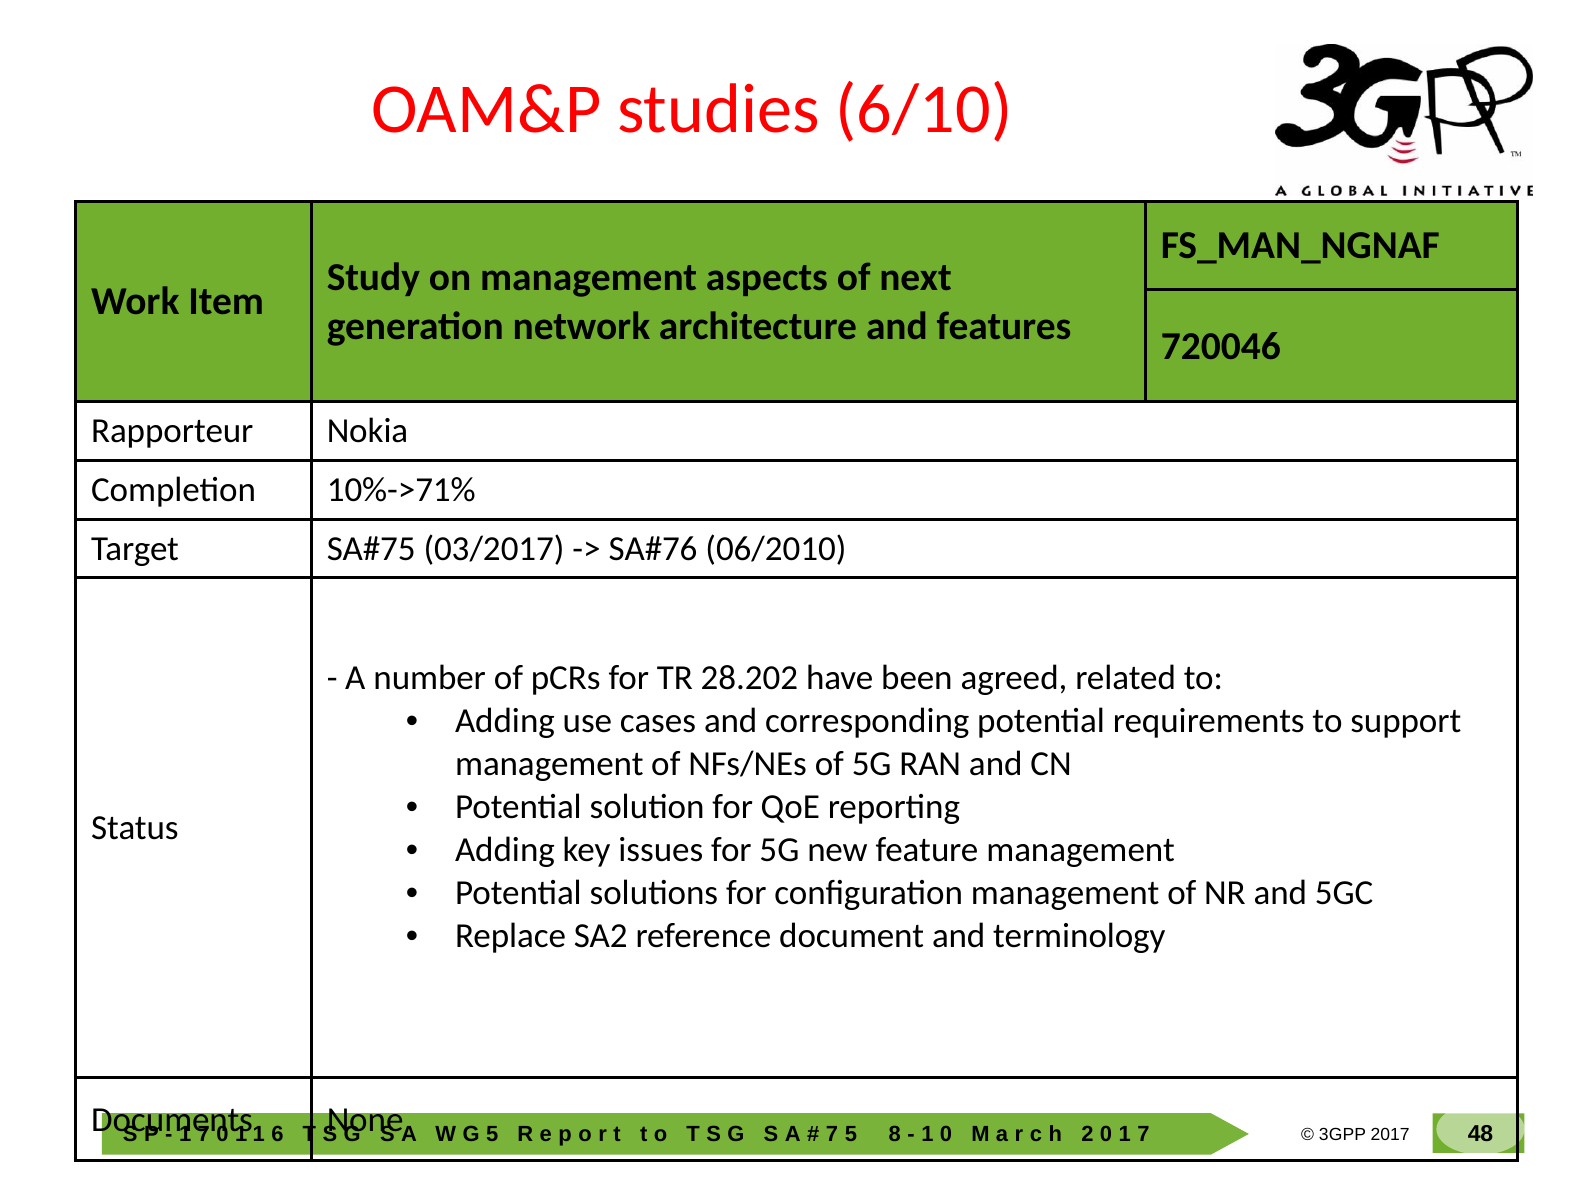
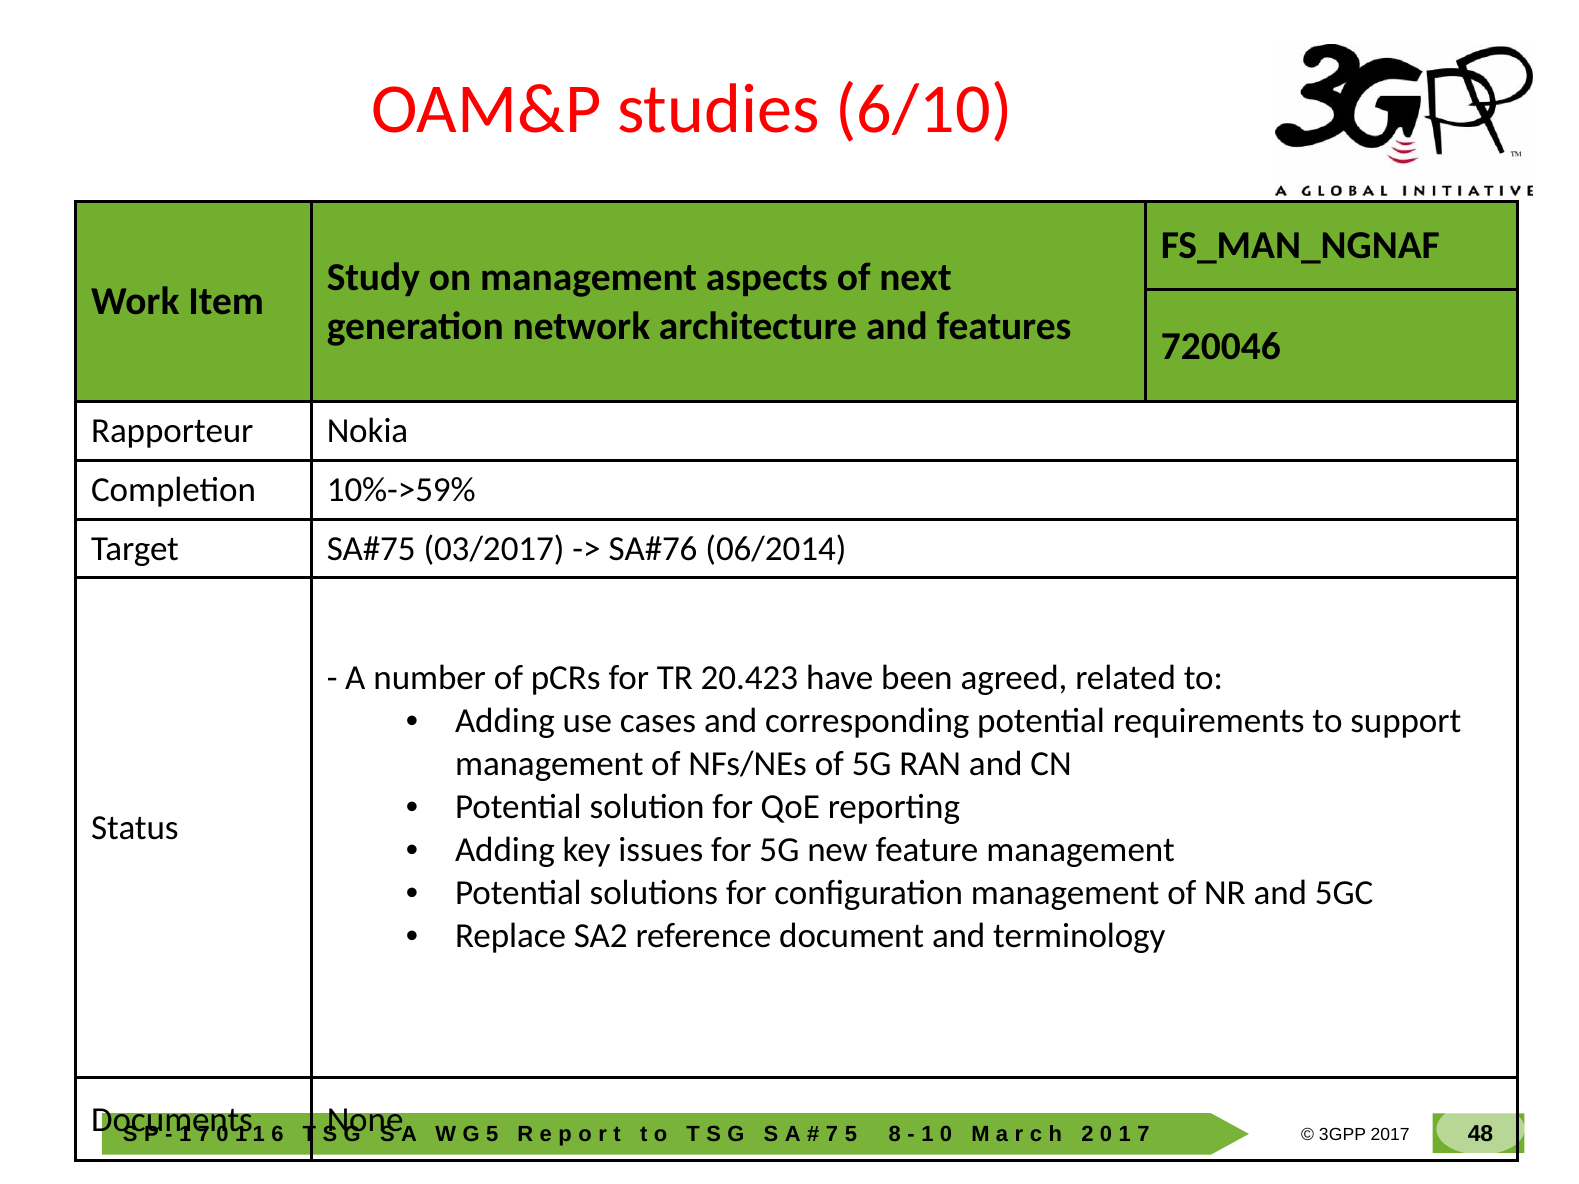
10%->71%: 10%->71% -> 10%->59%
06/2010: 06/2010 -> 06/2014
28.202: 28.202 -> 20.423
